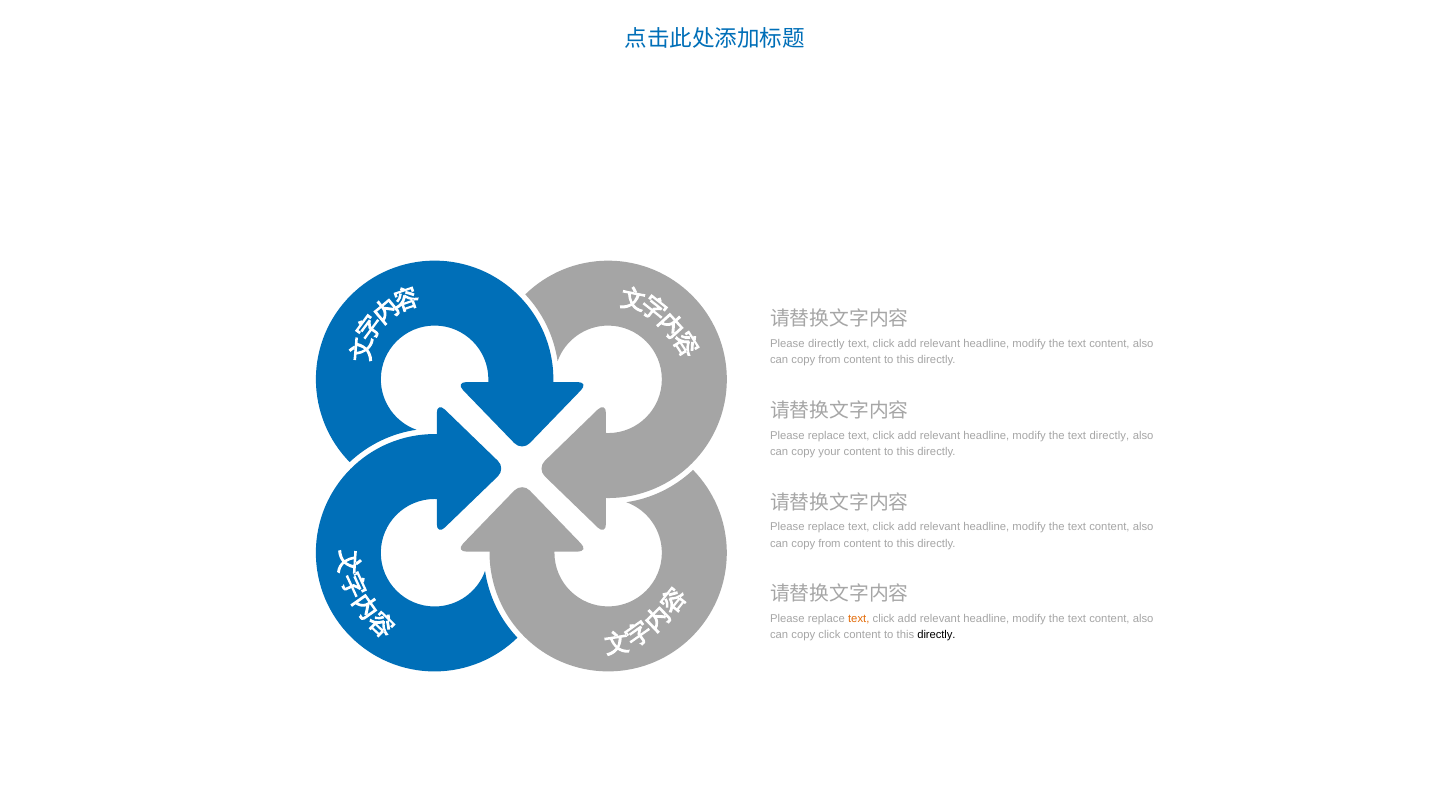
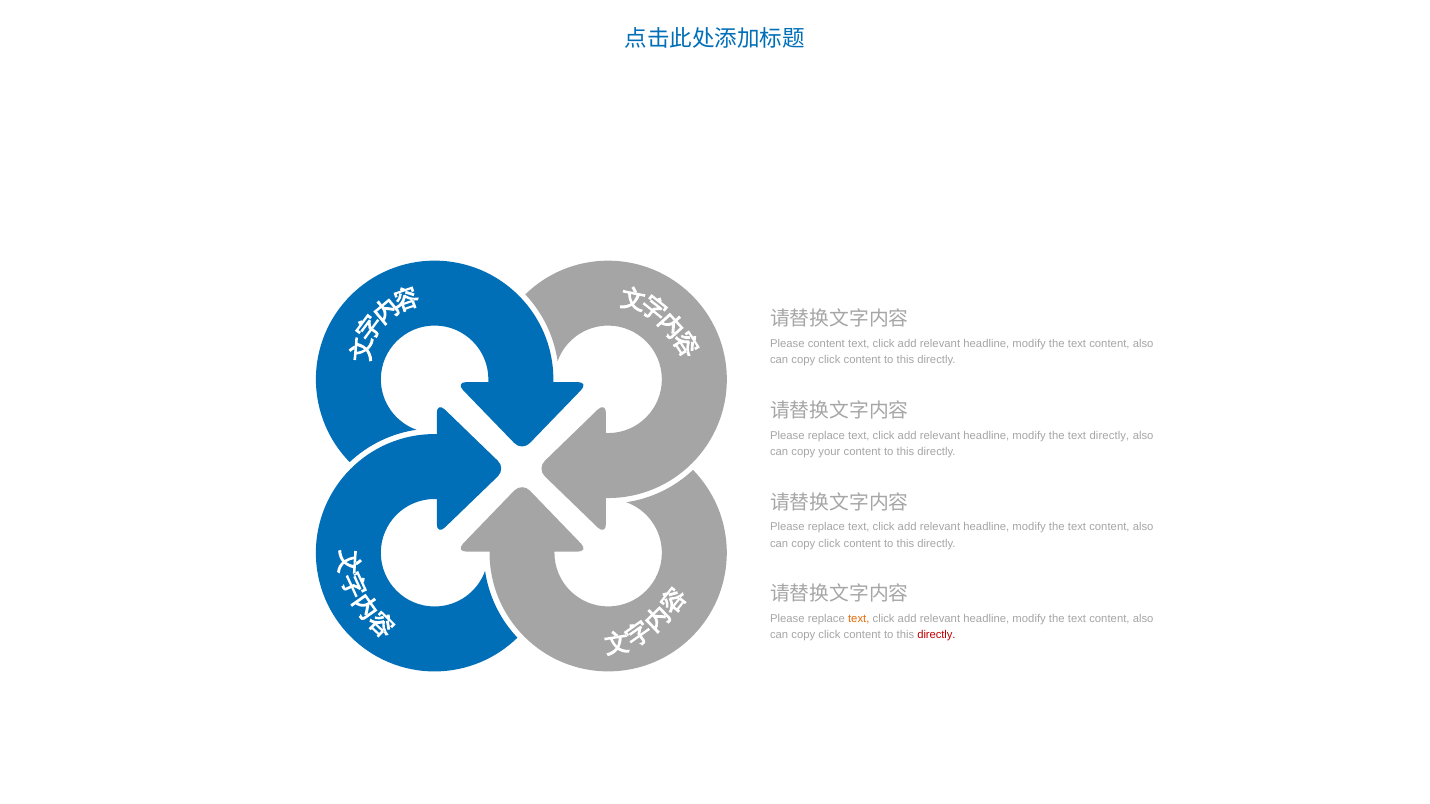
Please directly: directly -> content
from at (830, 360): from -> click
from at (830, 544): from -> click
directly at (936, 635) colour: black -> red
